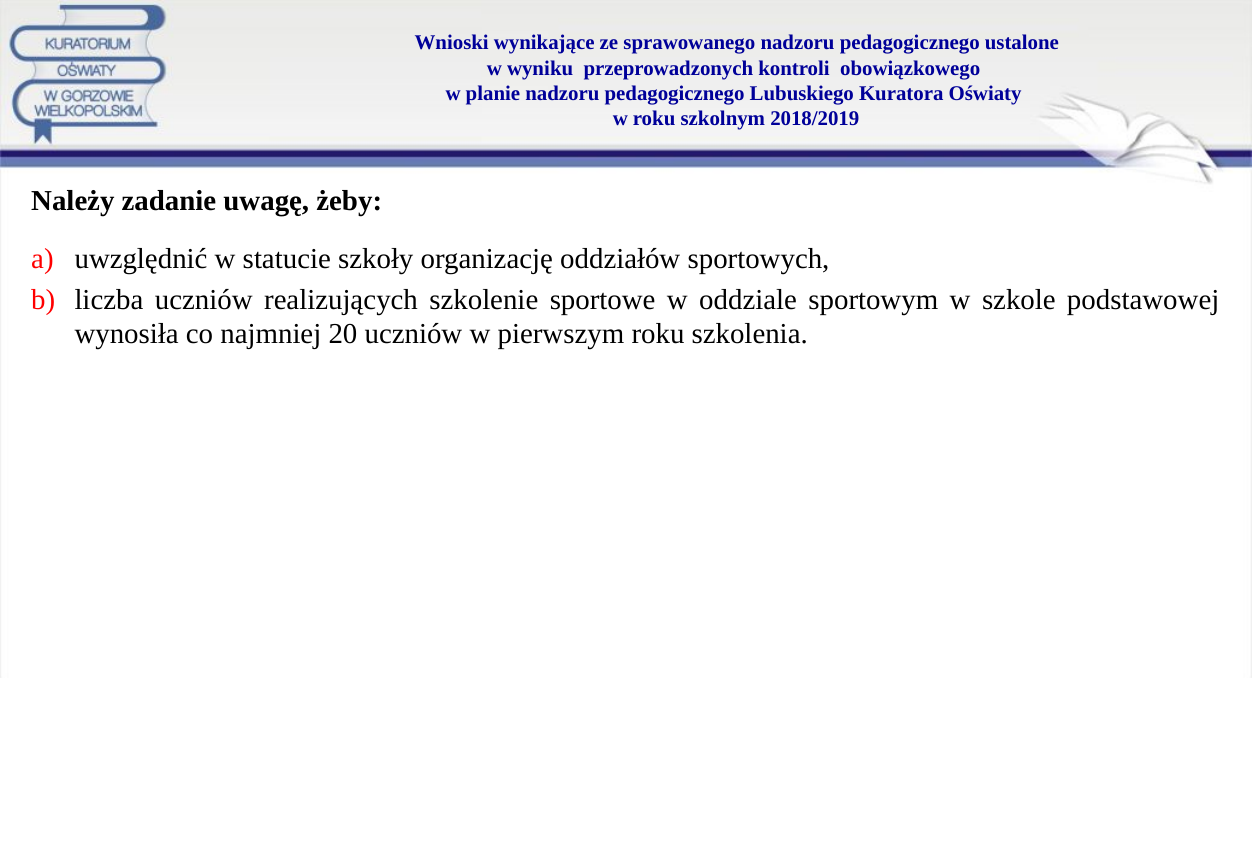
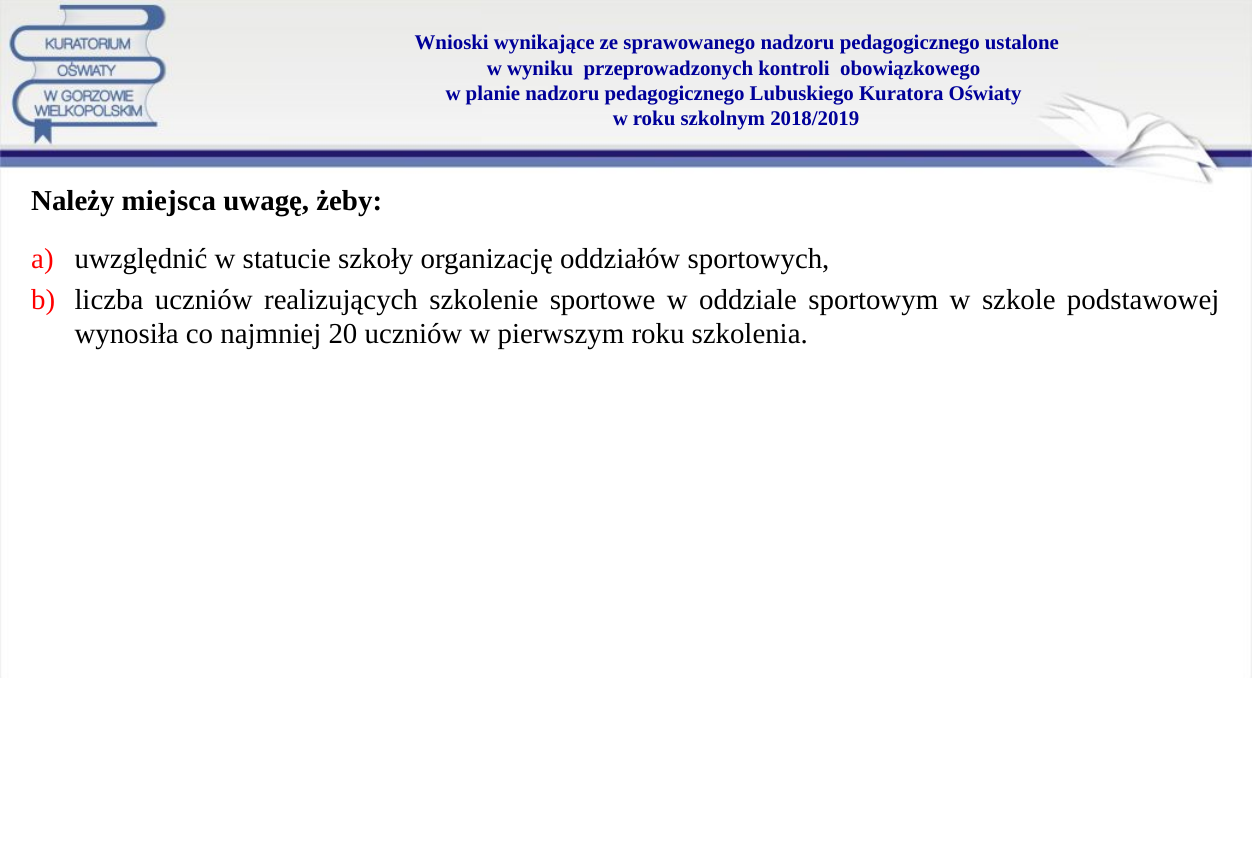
zadanie: zadanie -> miejsca
